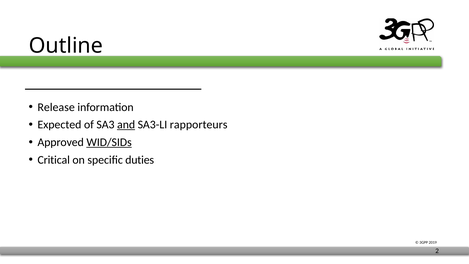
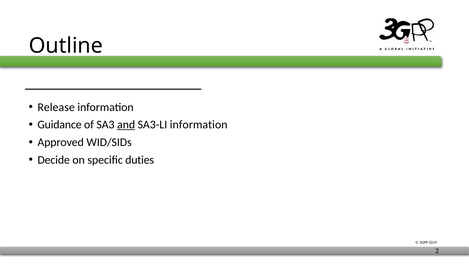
Expected: Expected -> Guidance
SA3-LI rapporteurs: rapporteurs -> information
WID/SIDs underline: present -> none
Critical: Critical -> Decide
